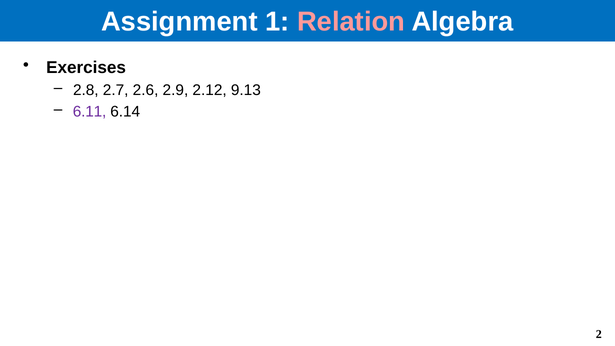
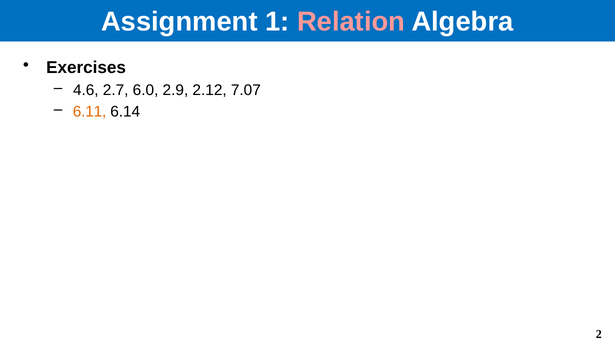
2.8: 2.8 -> 4.6
2.6: 2.6 -> 6.0
9.13: 9.13 -> 7.07
6.11 colour: purple -> orange
